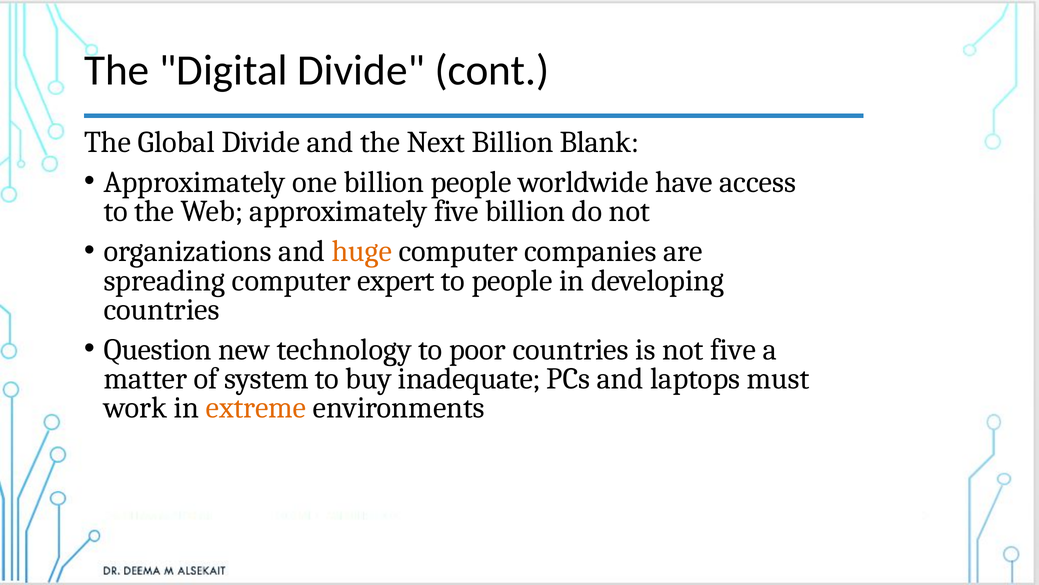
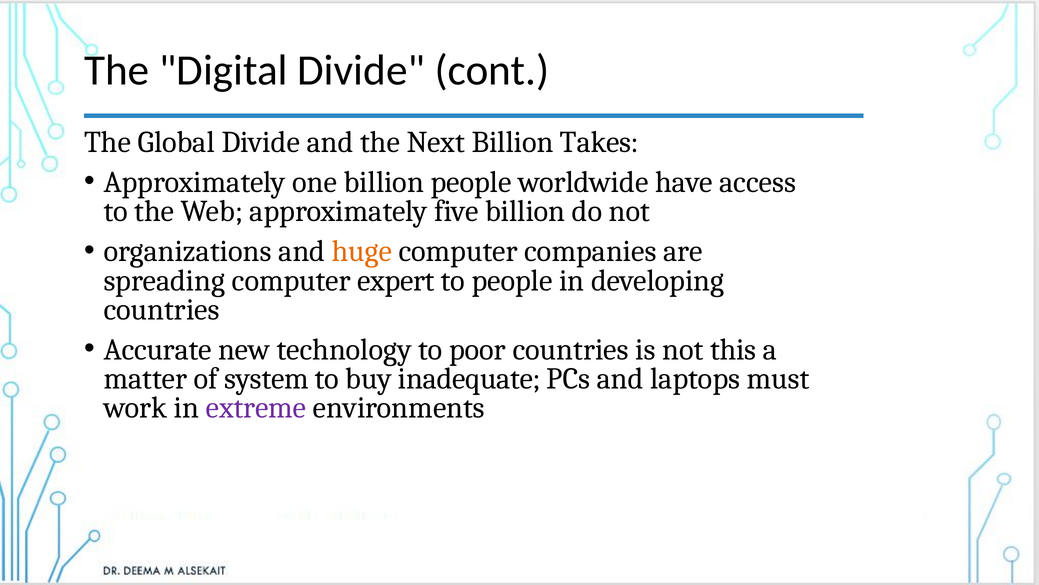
Blank: Blank -> Takes
Question: Question -> Accurate
not five: five -> this
extreme colour: orange -> purple
